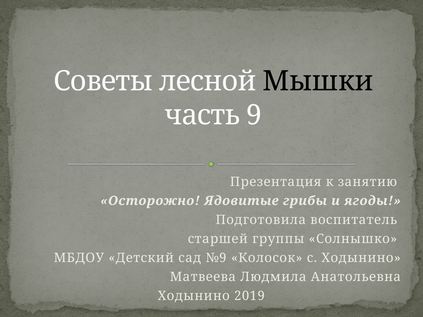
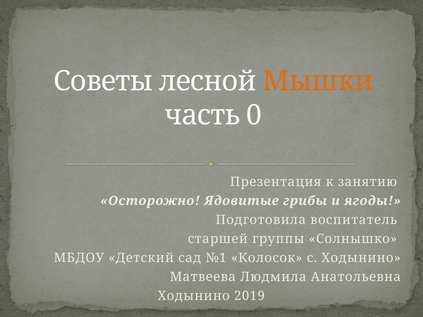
Мышки colour: black -> orange
9: 9 -> 0
№9: №9 -> №1
